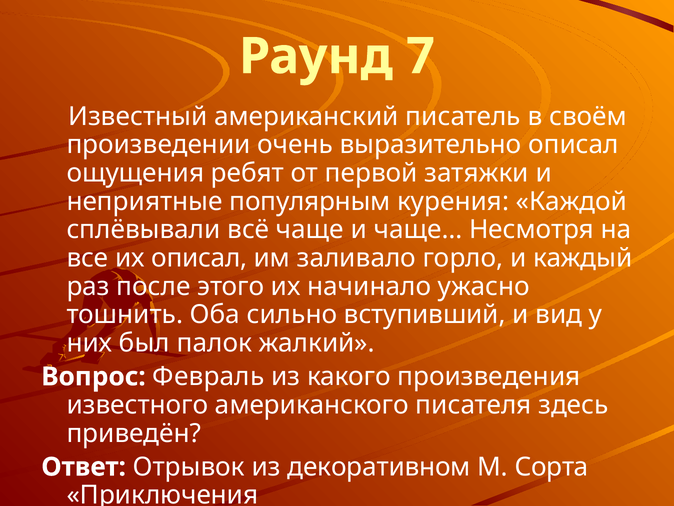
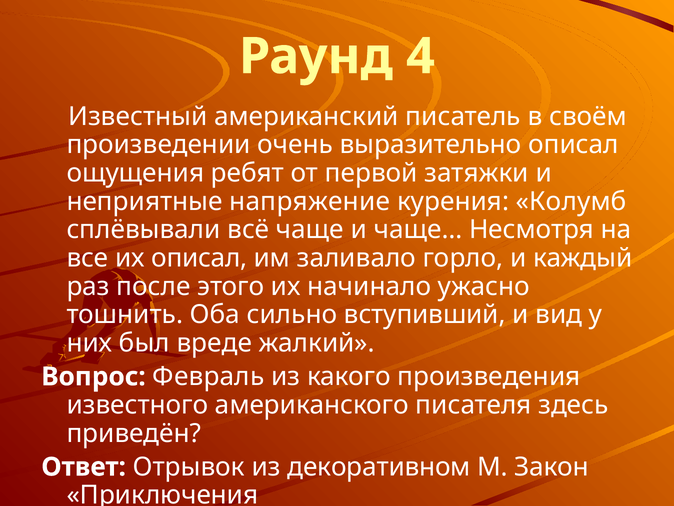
7: 7 -> 4
популярным: популярным -> напряжение
Каждой: Каждой -> Колумб
палок: палок -> вреде
Сорта: Сорта -> Закон
